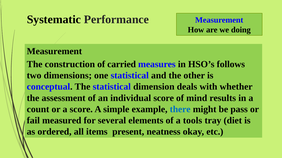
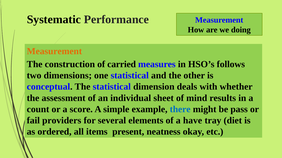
Measurement at (54, 51) colour: black -> orange
individual score: score -> sheet
measured: measured -> providers
tools: tools -> have
